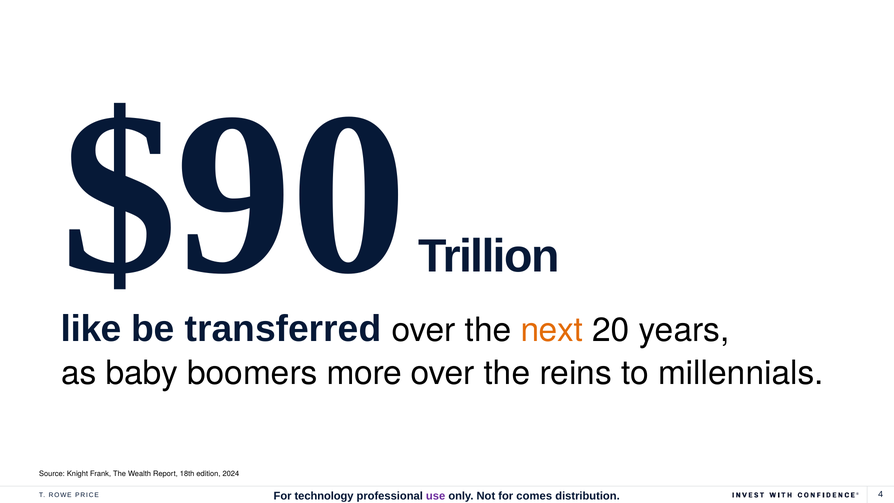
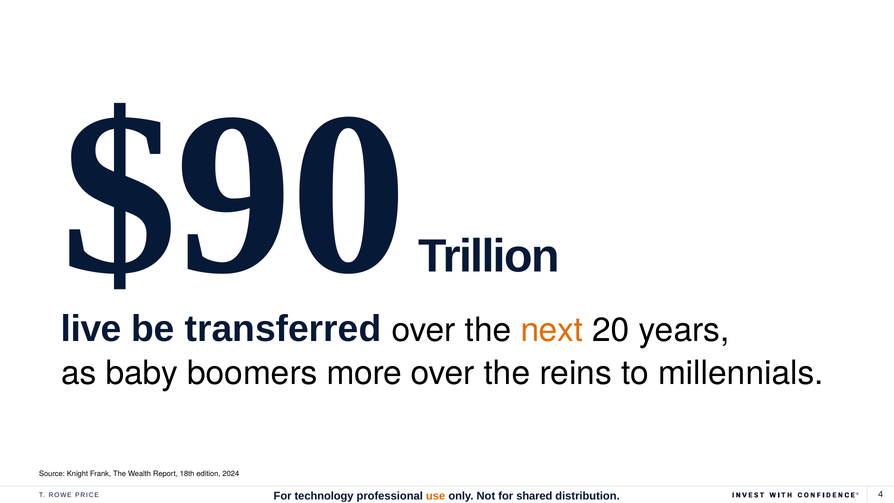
like: like -> live
use colour: purple -> orange
comes: comes -> shared
